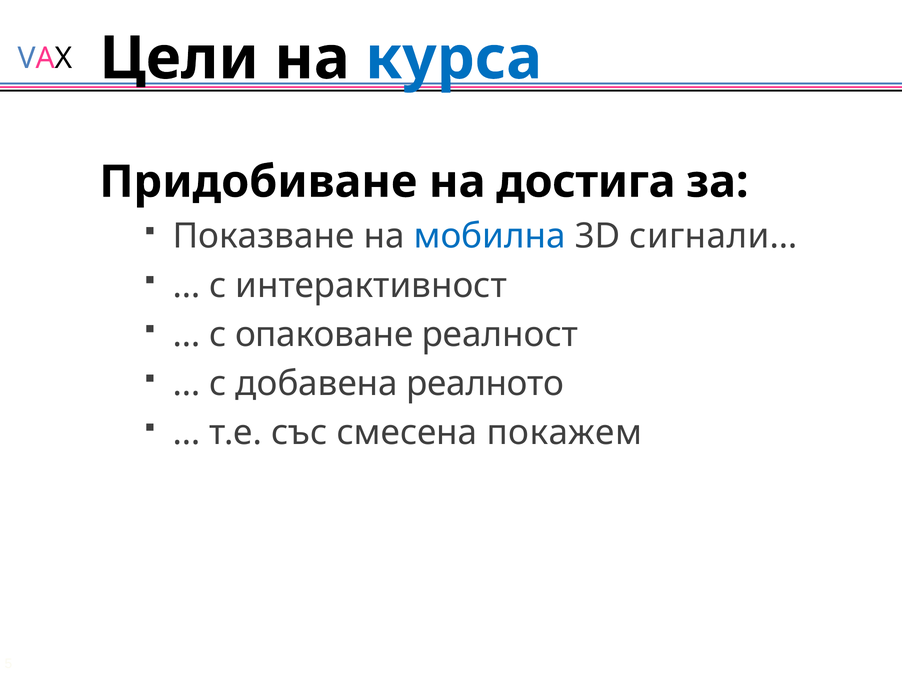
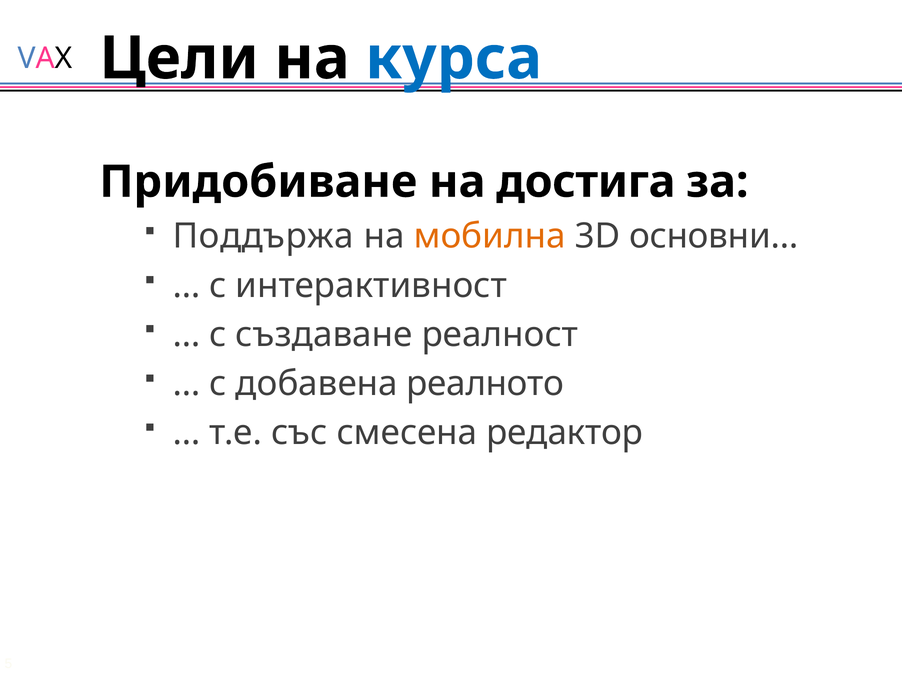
Показване: Показване -> Поддържа
мобилна colour: blue -> orange
сигнали…: сигнали… -> основни…
опаковане: опаковане -> създаване
покажем: покажем -> редактор
